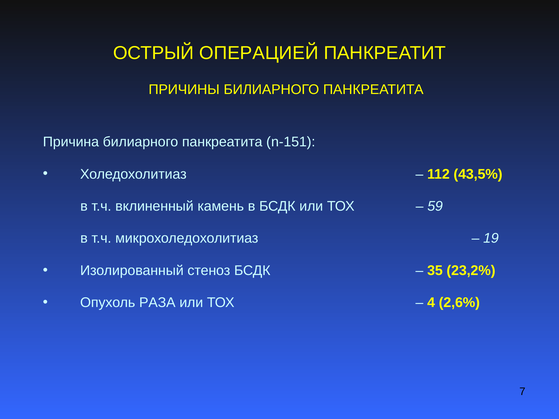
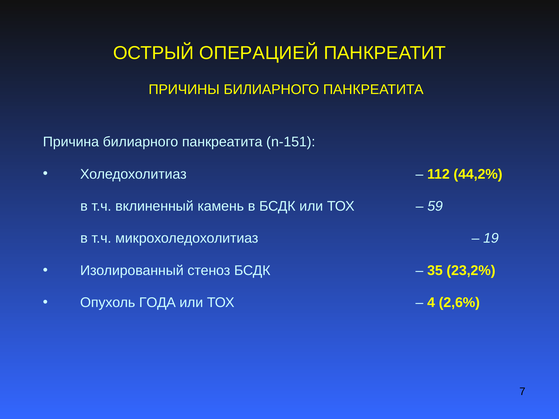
43,5%: 43,5% -> 44,2%
РАЗА: РАЗА -> ГОДА
